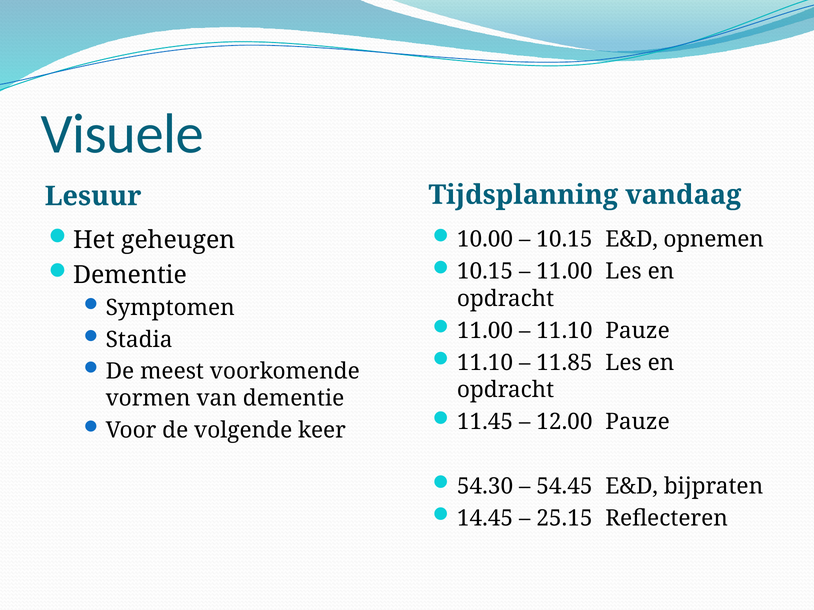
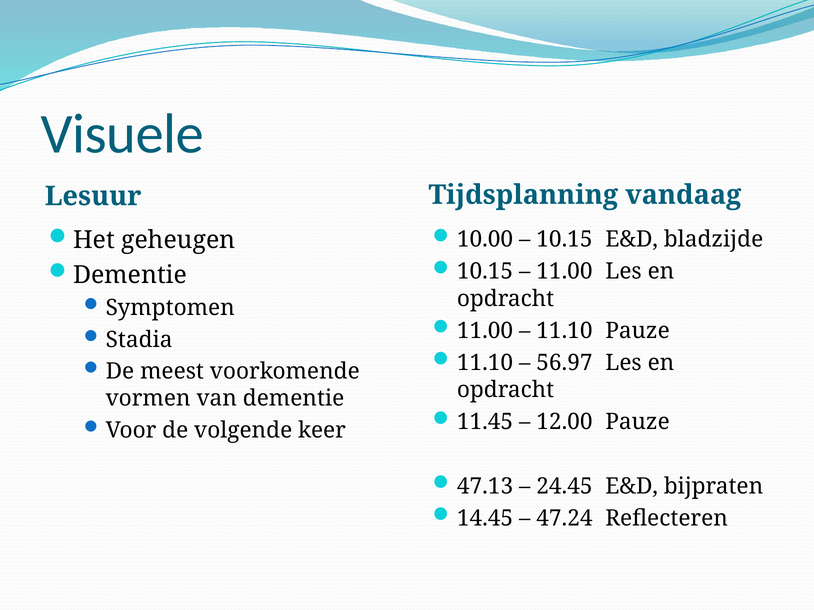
opnemen: opnemen -> bladzijde
11.85: 11.85 -> 56.97
54.30: 54.30 -> 47.13
54.45: 54.45 -> 24.45
25.15: 25.15 -> 47.24
